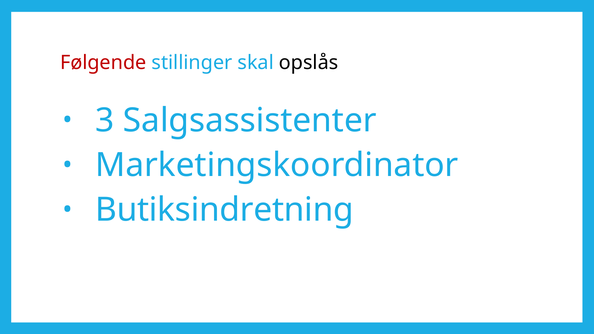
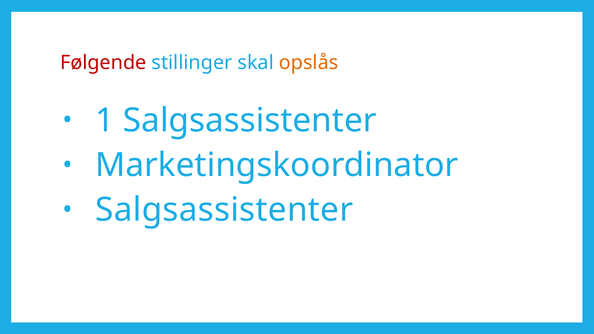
opslås colour: black -> orange
3: 3 -> 1
Butiksindretning at (224, 210): Butiksindretning -> Salgsassistenter
